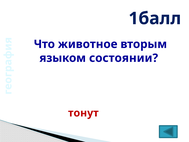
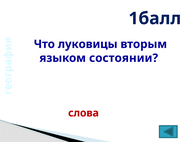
животное: животное -> луковицы
тонут: тонут -> слова
